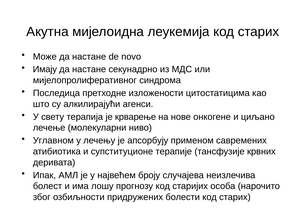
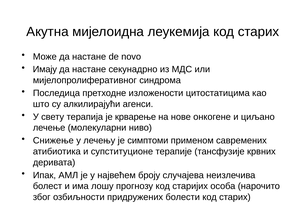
Углавном: Углавном -> Снижењe
апсорбују: апсорбују -> симптоми
